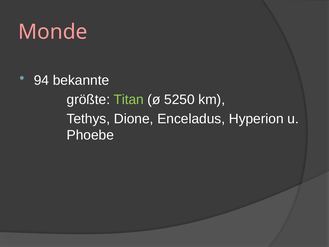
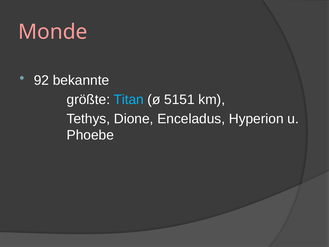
94: 94 -> 92
Titan colour: light green -> light blue
5250: 5250 -> 5151
